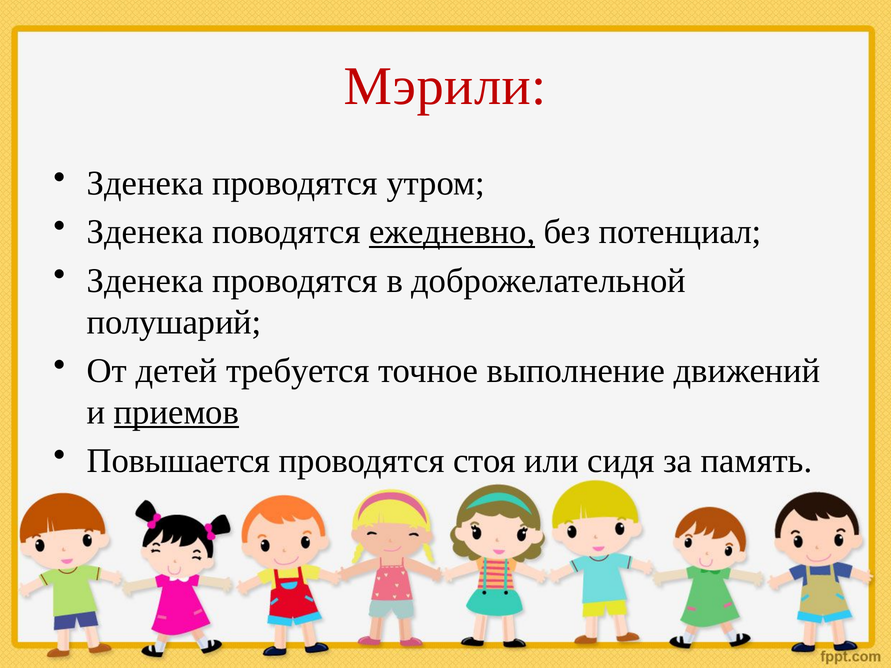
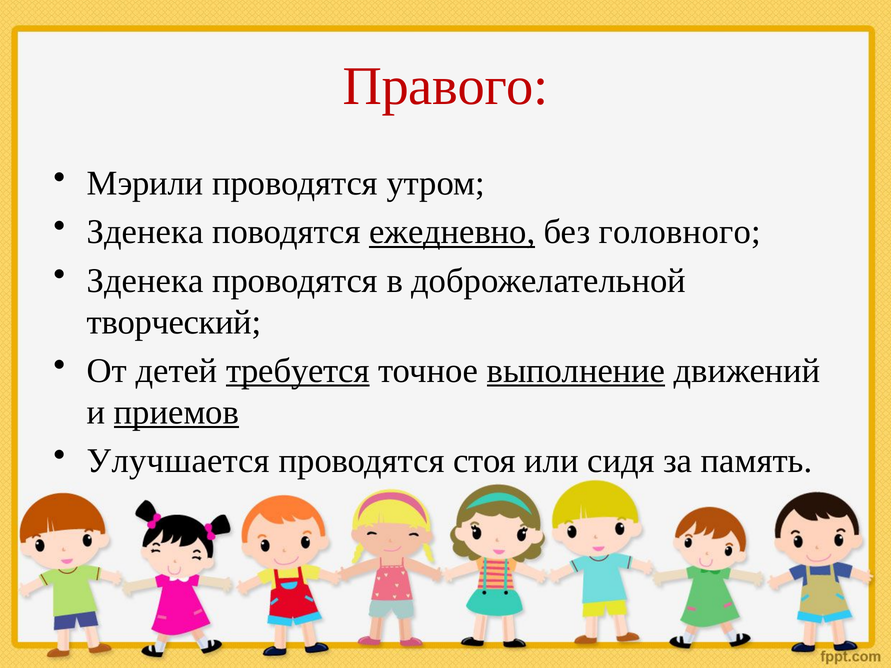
Мэрили: Мэрили -> Правого
Зденека at (145, 184): Зденека -> Мэрили
потенциал: потенциал -> головного
полушарий: полушарий -> творческий
требуется underline: none -> present
выполнение underline: none -> present
Повышается: Повышается -> Улучшается
